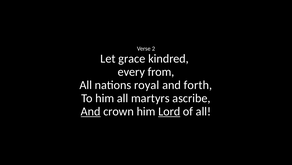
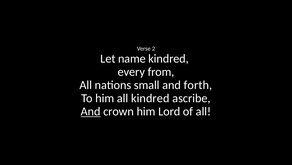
grace: grace -> name
royal: royal -> small
all martyrs: martyrs -> kindred
Lord underline: present -> none
